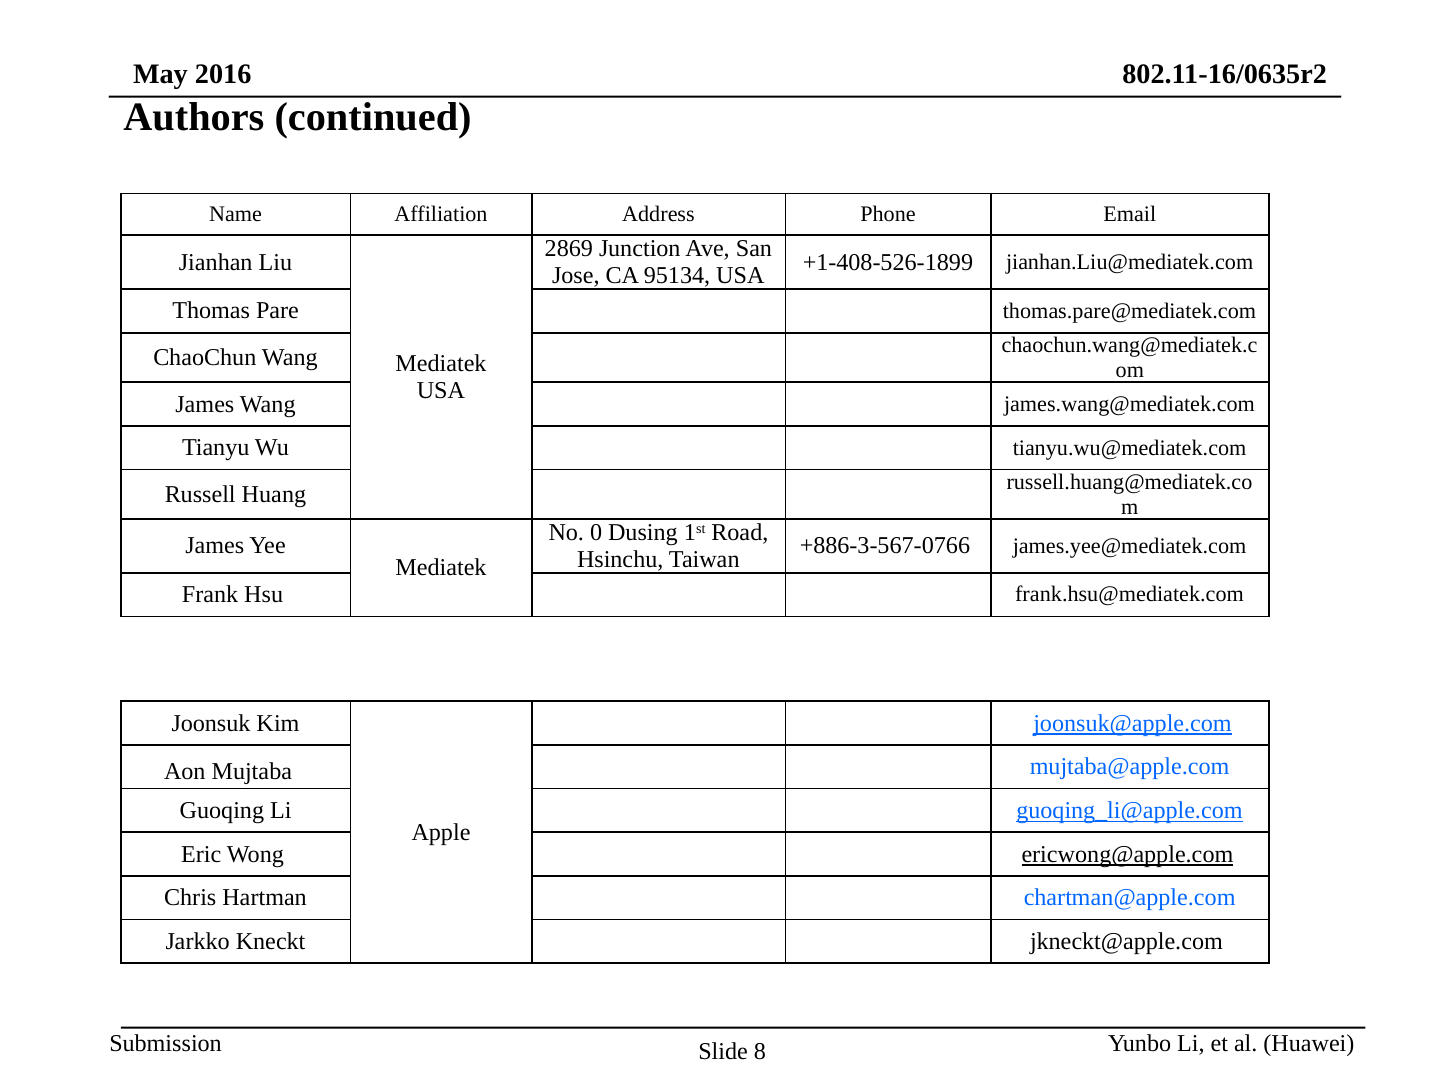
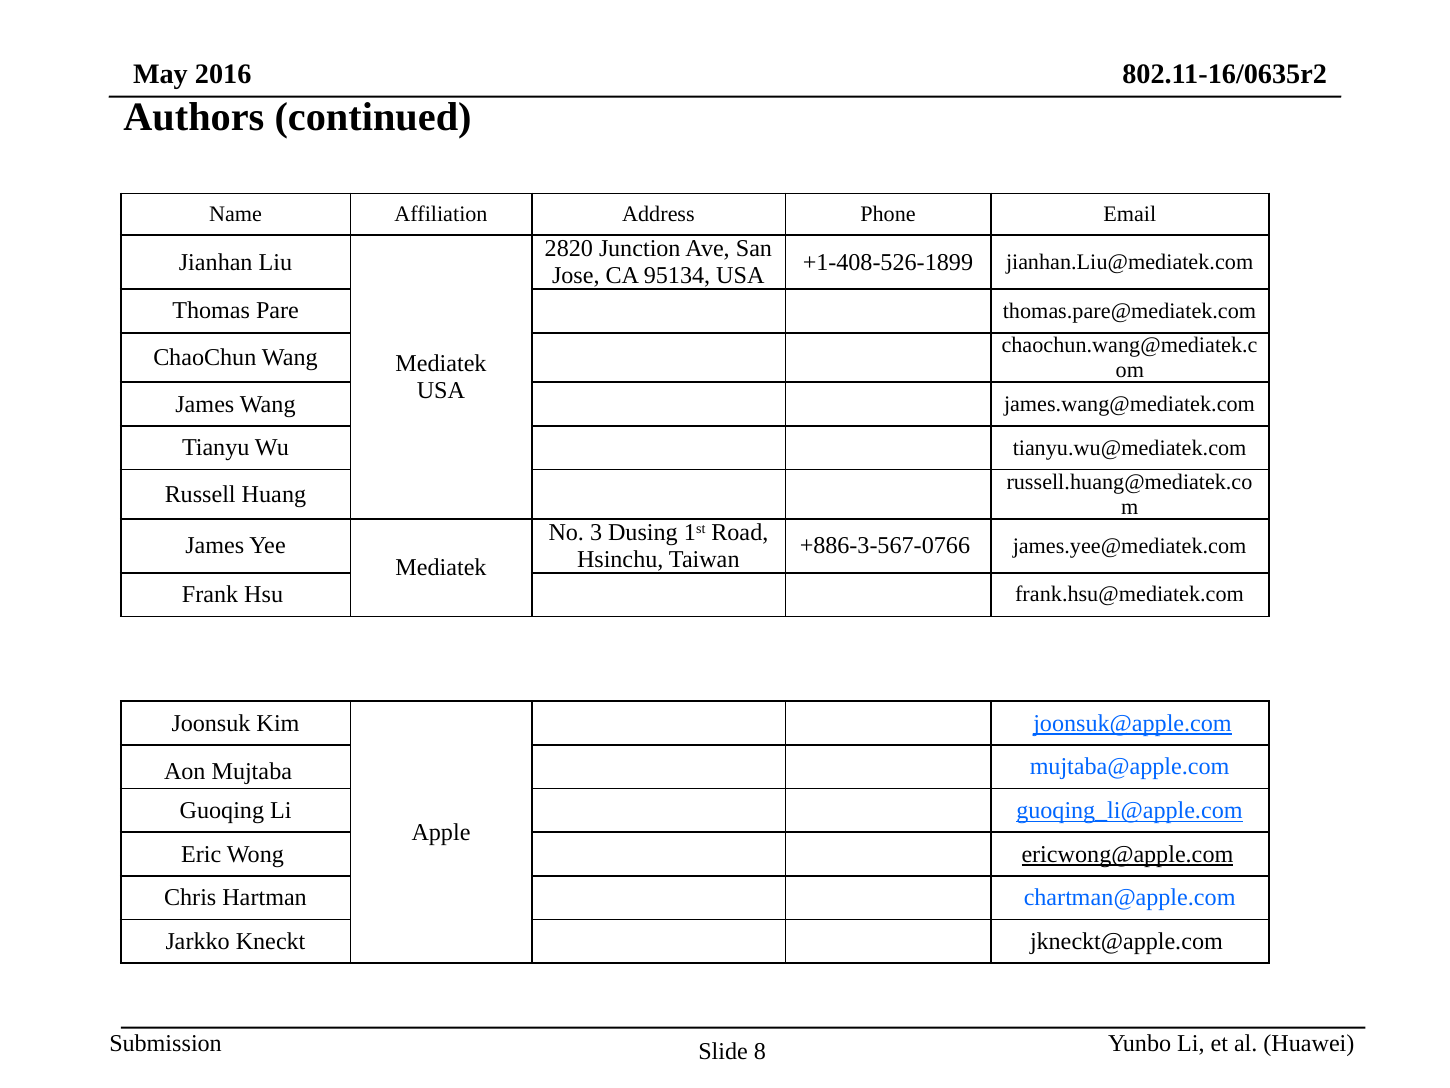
2869: 2869 -> 2820
0: 0 -> 3
